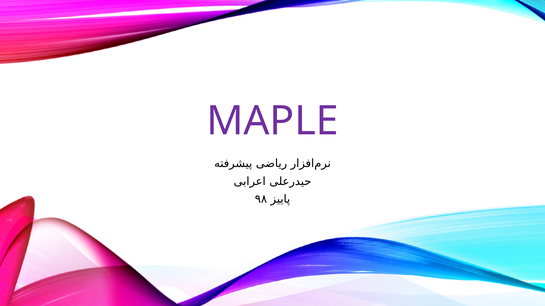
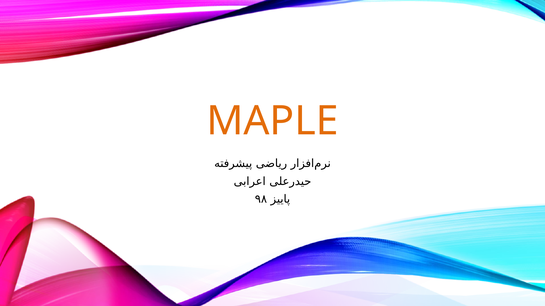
MAPLE colour: purple -> orange
